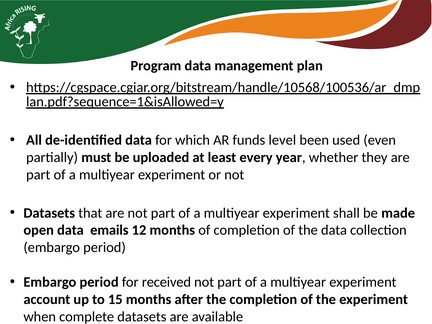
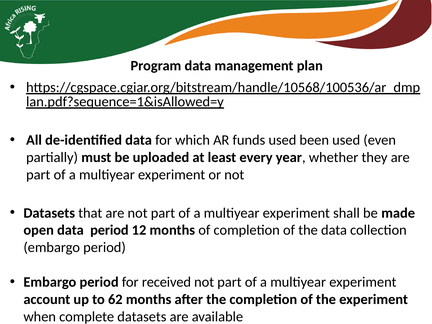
funds level: level -> used
data emails: emails -> period
15: 15 -> 62
